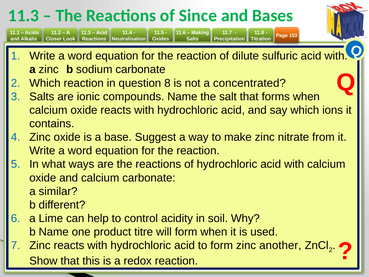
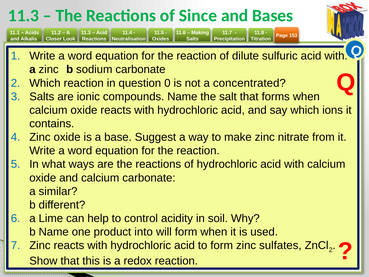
8: 8 -> 0
titre: titre -> into
another: another -> sulfates
